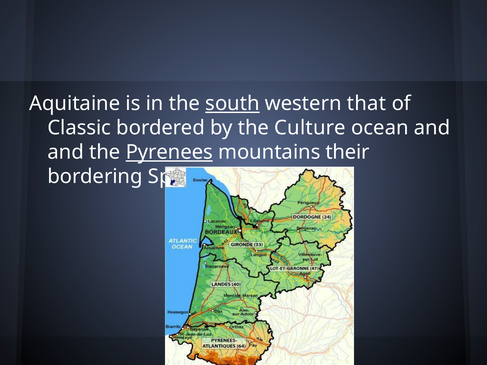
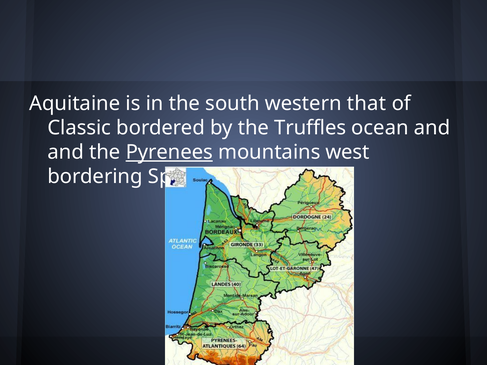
south underline: present -> none
Culture: Culture -> Truffles
their: their -> west
